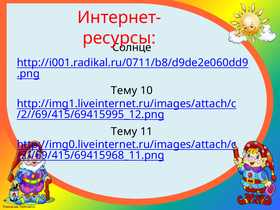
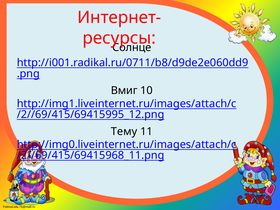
Тему at (124, 91): Тему -> Вмиг
